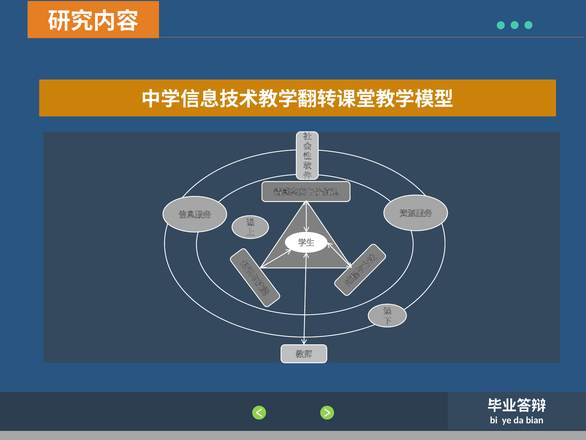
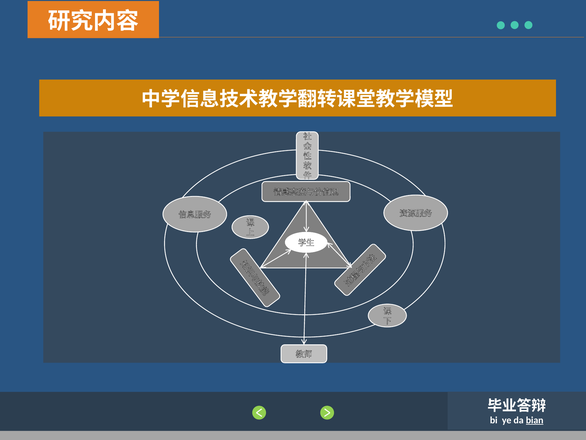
bian underline: none -> present
